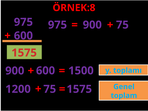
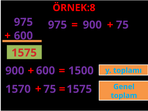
1200: 1200 -> 1570
